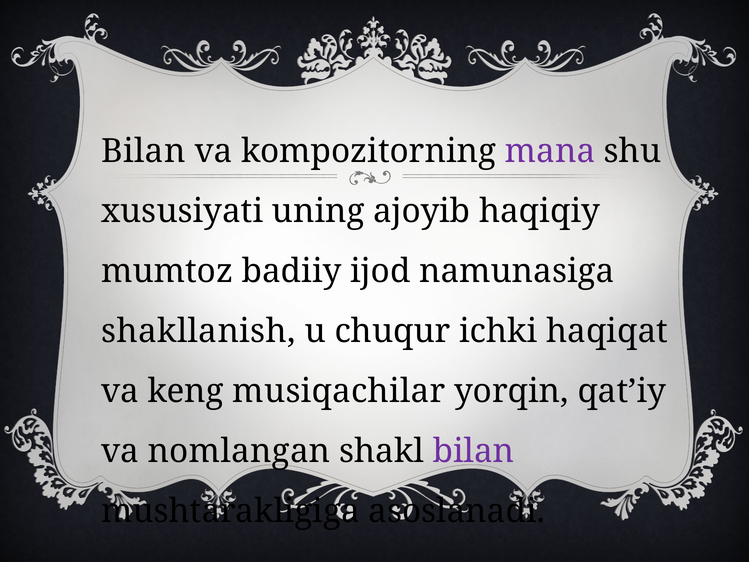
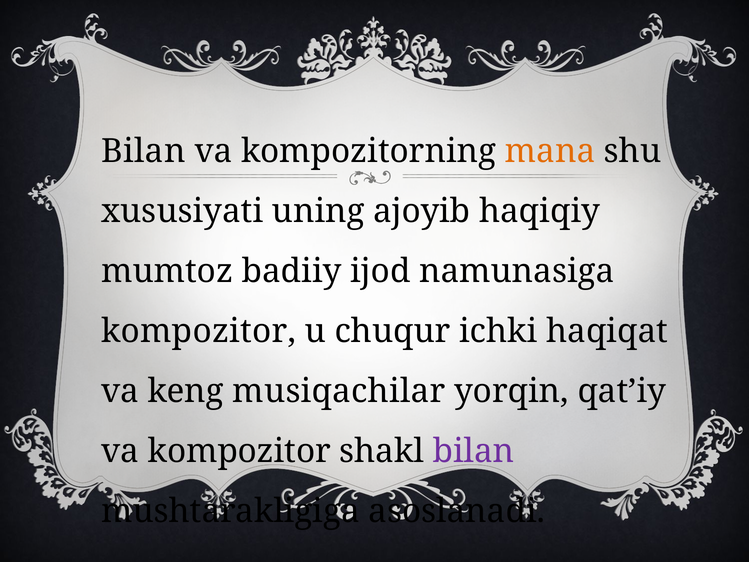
mana colour: purple -> orange
shakllanish at (198, 331): shakllanish -> kompozitor
va nomlangan: nomlangan -> kompozitor
